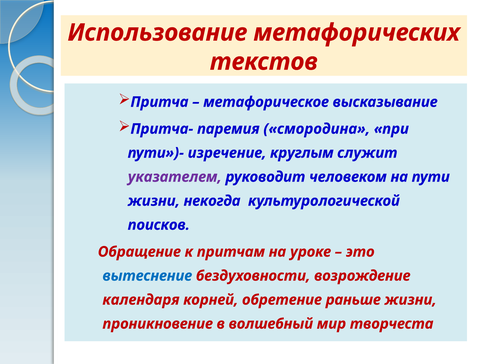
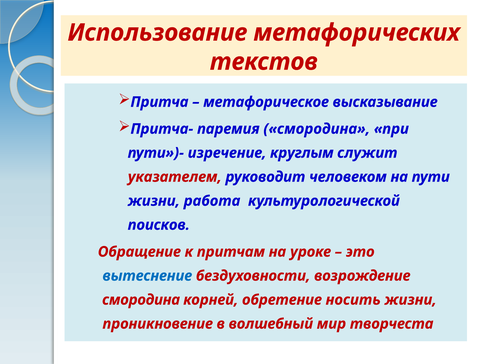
указателем colour: purple -> red
некогда: некогда -> работа
календаря at (141, 300): календаря -> смородина
раньше: раньше -> носить
